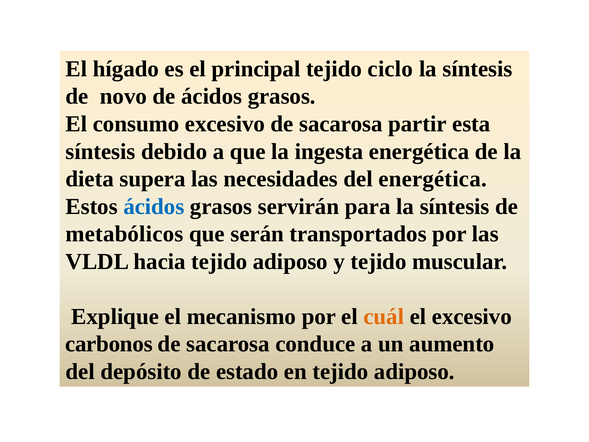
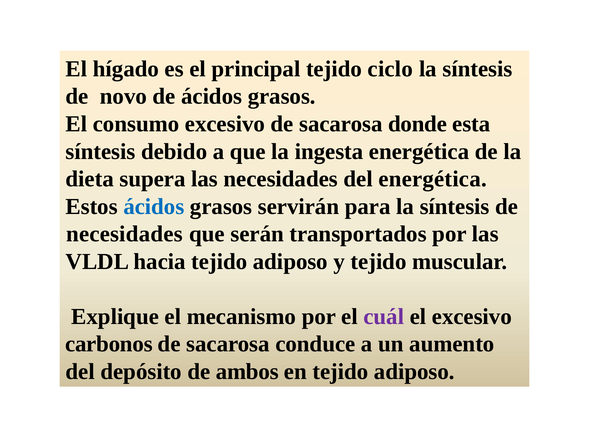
partir: partir -> donde
metabólicos at (124, 234): metabólicos -> necesidades
cuál colour: orange -> purple
estado: estado -> ambos
